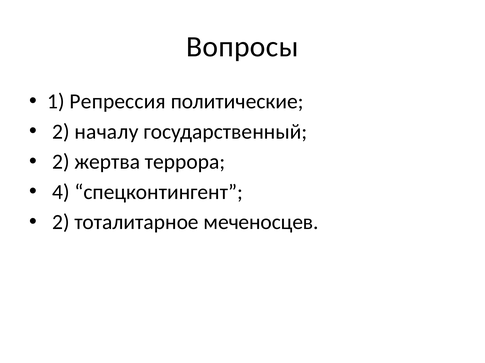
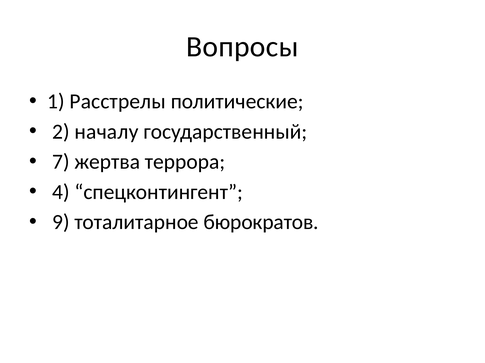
Репрессия: Репрессия -> Расстрелы
2 at (61, 162): 2 -> 7
2 at (61, 222): 2 -> 9
меченосцев: меченосцев -> бюрократов
